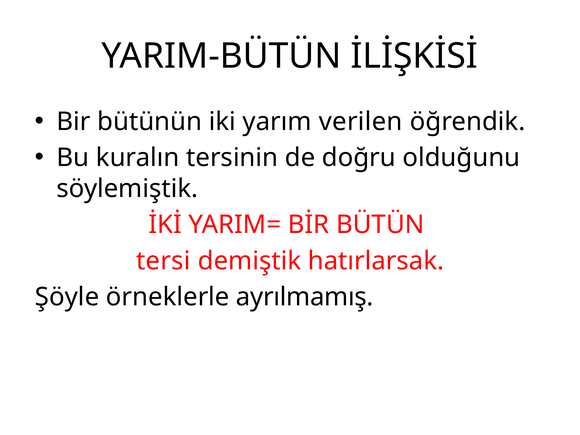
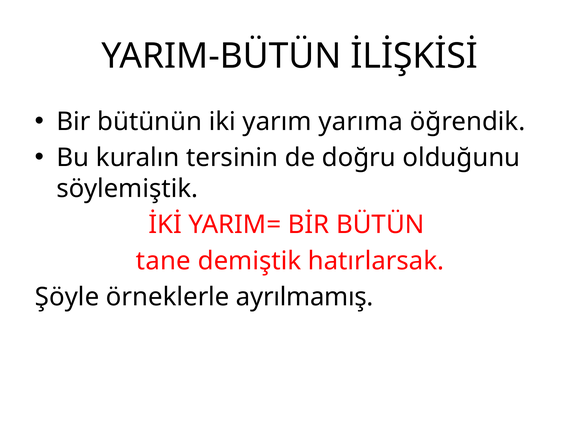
verilen: verilen -> yarıma
tersi: tersi -> tane
